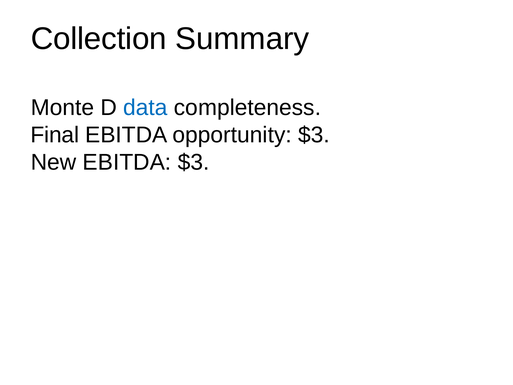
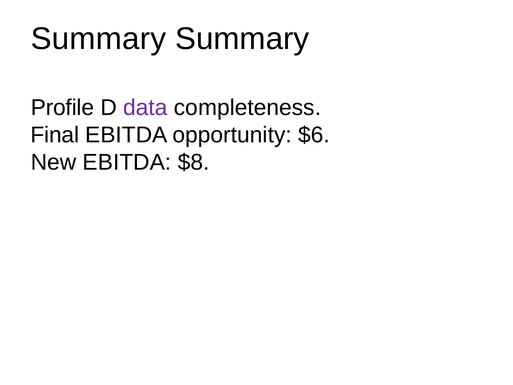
Collection at (99, 39): Collection -> Summary
Monte: Monte -> Profile
data colour: blue -> purple
opportunity $3: $3 -> $6
EBITDA $3: $3 -> $8
